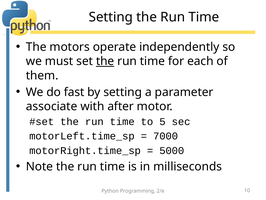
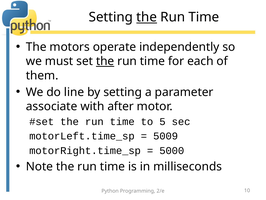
the at (147, 17) underline: none -> present
fast: fast -> line
7000: 7000 -> 5009
